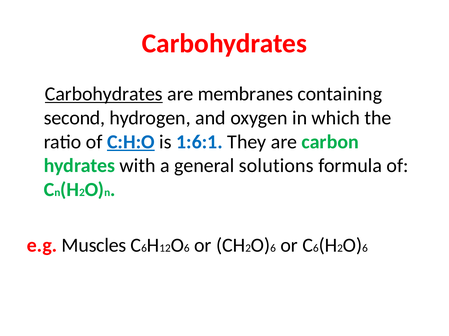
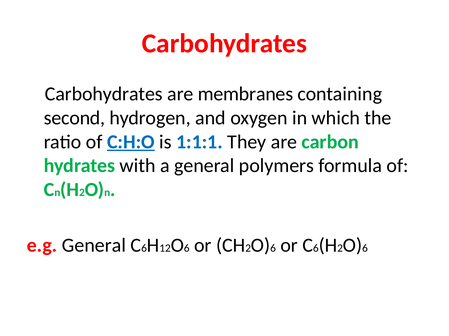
Carbohydrates at (104, 94) underline: present -> none
1:6:1: 1:6:1 -> 1:1:1
solutions: solutions -> polymers
e.g Muscles: Muscles -> General
